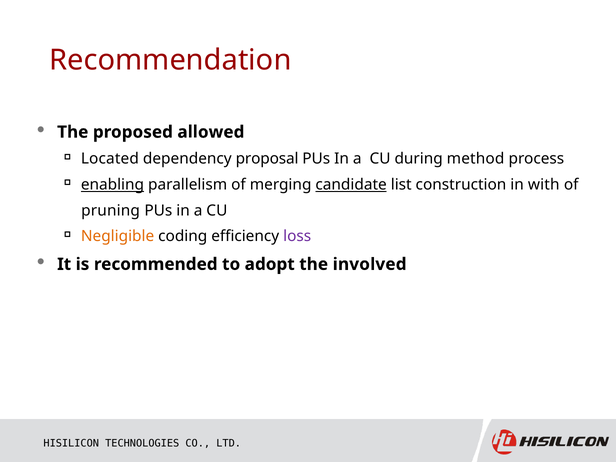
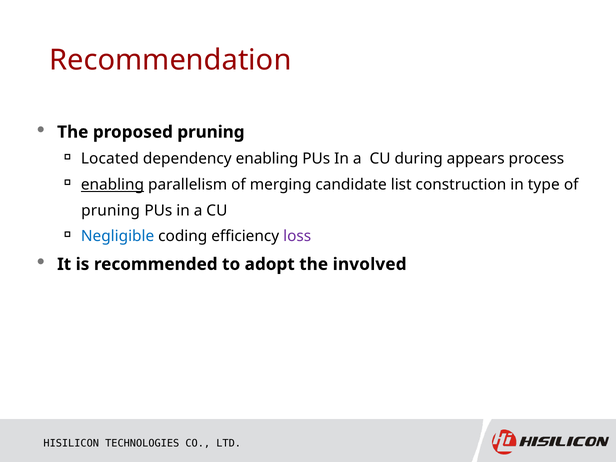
proposed allowed: allowed -> pruning
dependency proposal: proposal -> enabling
method: method -> appears
candidate underline: present -> none
with: with -> type
Negligible colour: orange -> blue
